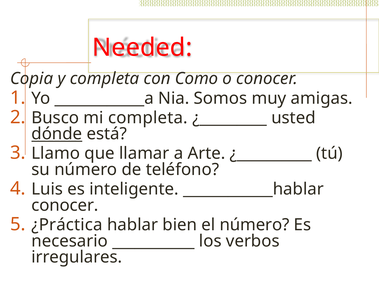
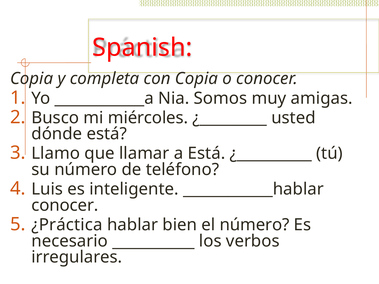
Needed: Needed -> Spanish
con Como: Como -> Copia
mi completa: completa -> miércoles
dónde underline: present -> none
a Arte: Arte -> Está
